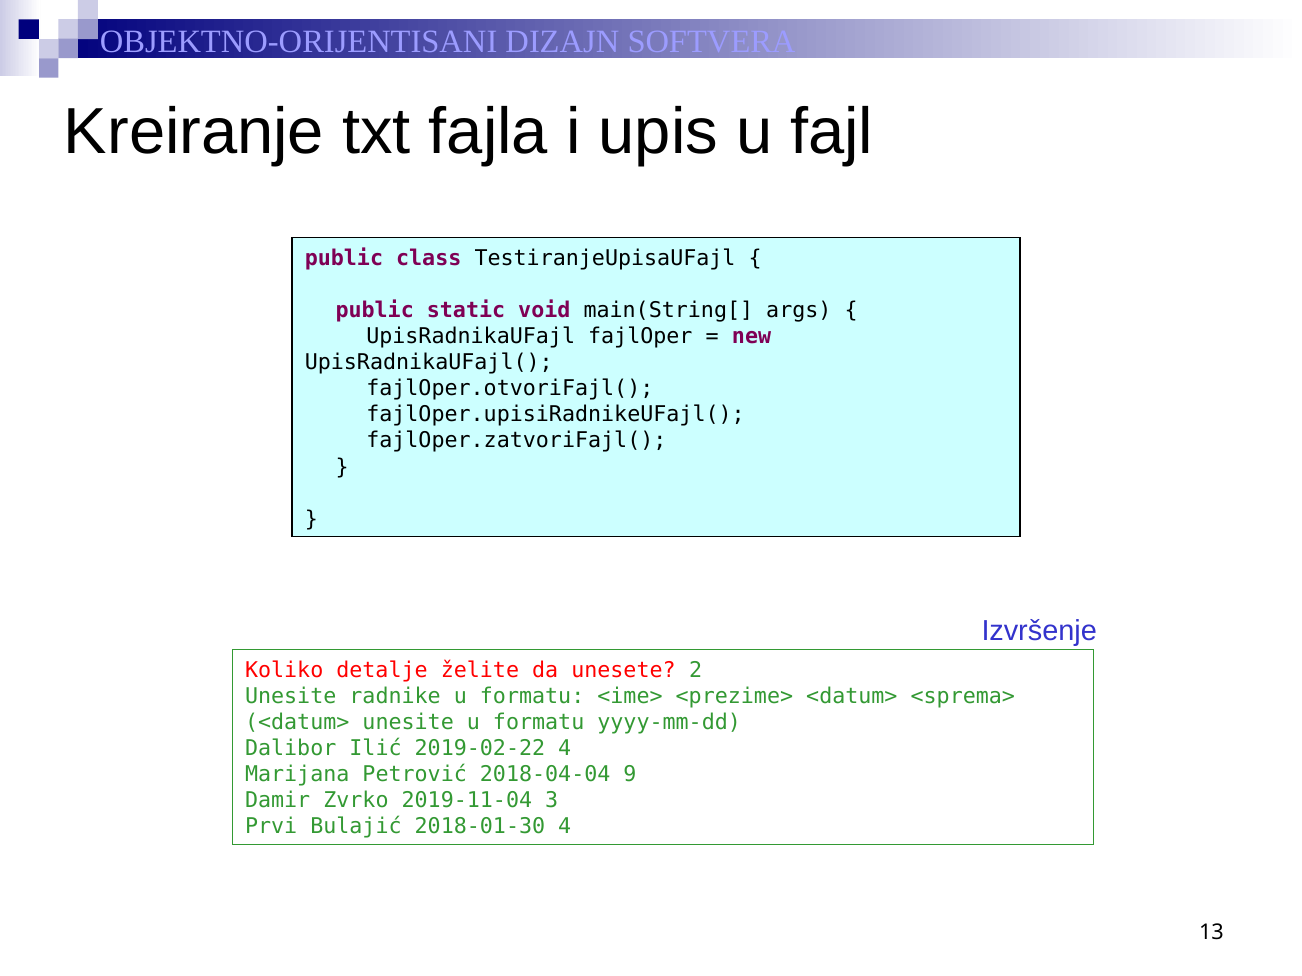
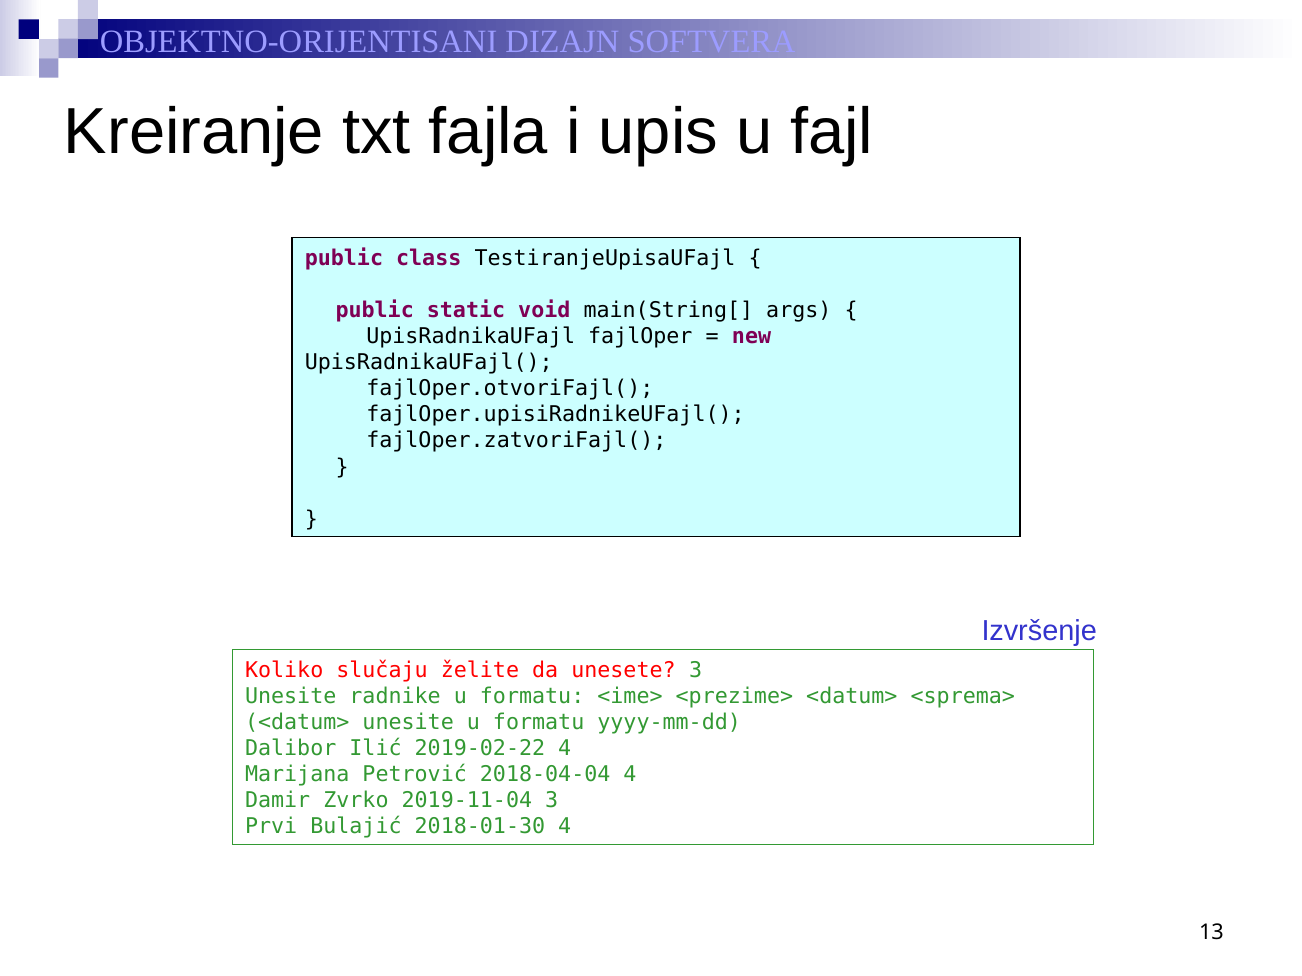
detalje: detalje -> slučaju
unesete 2: 2 -> 3
2018-04-04 9: 9 -> 4
